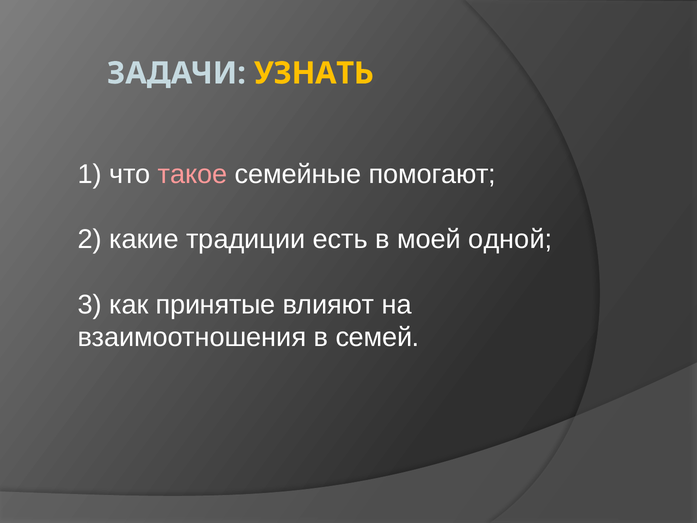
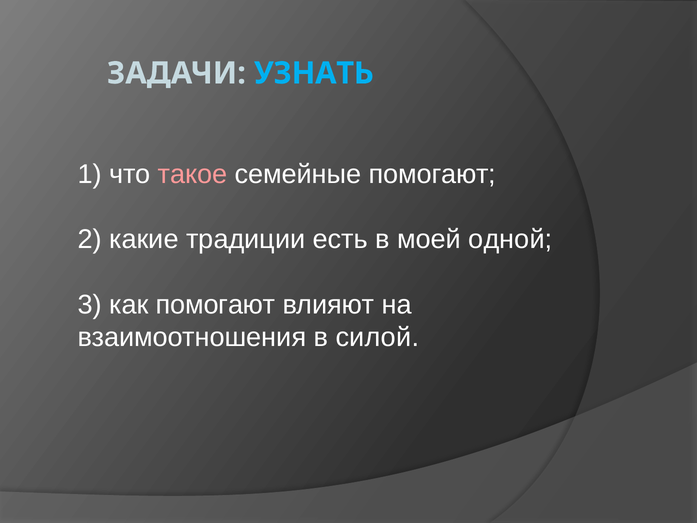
УЗНАТЬ colour: yellow -> light blue
как принятые: принятые -> помогают
семей: семей -> силой
